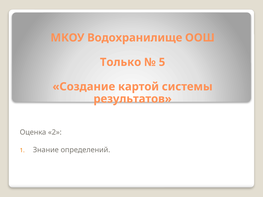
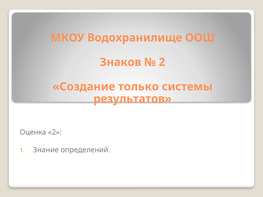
Только: Только -> Знаков
5 at (162, 62): 5 -> 2
картой: картой -> только
